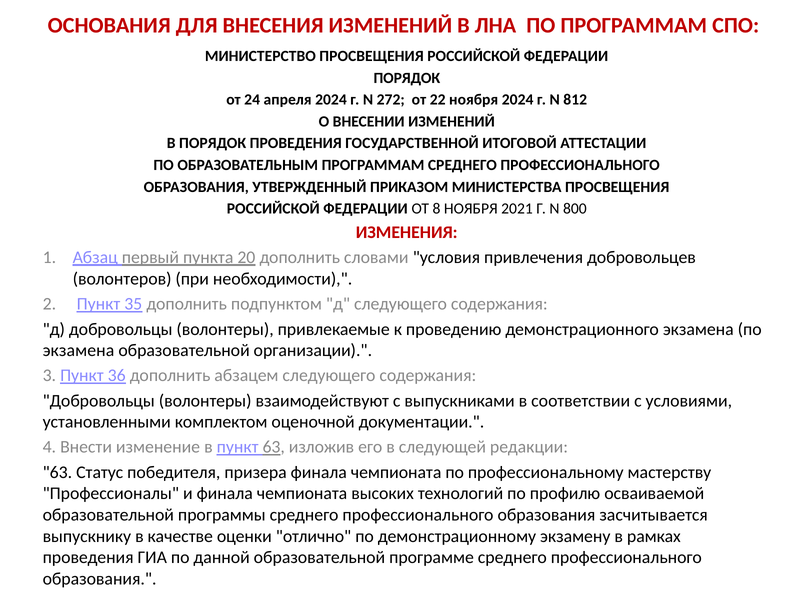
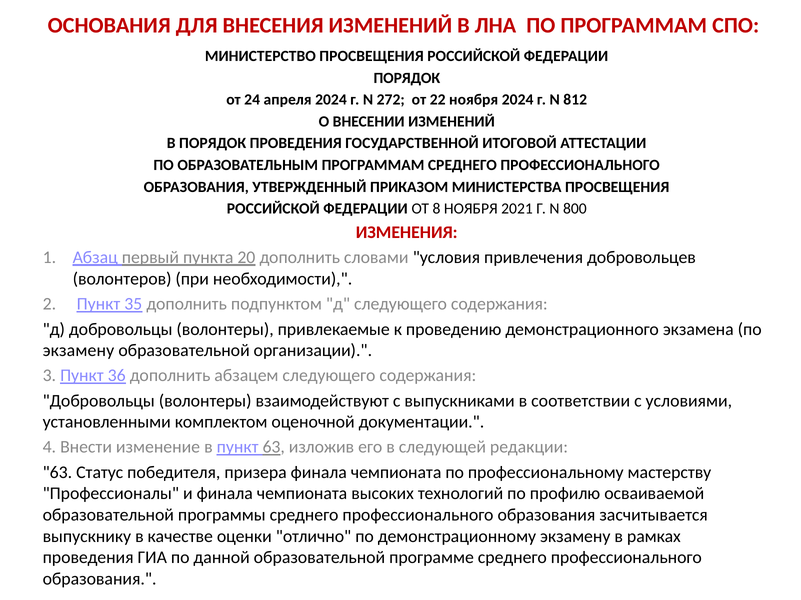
экзамена at (78, 351): экзамена -> экзамену
